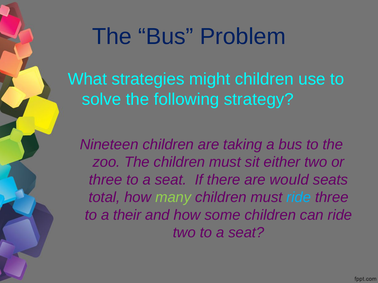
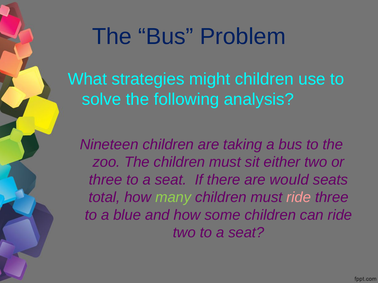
strategy: strategy -> analysis
ride at (299, 198) colour: light blue -> pink
their: their -> blue
